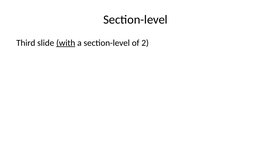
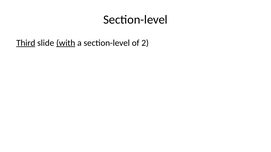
Third underline: none -> present
